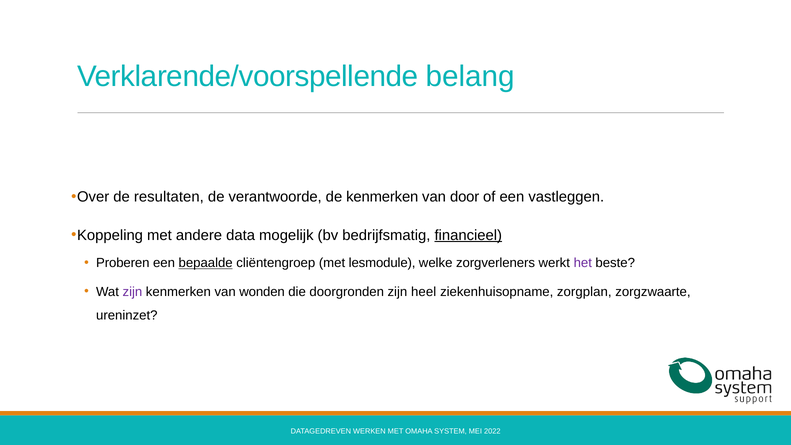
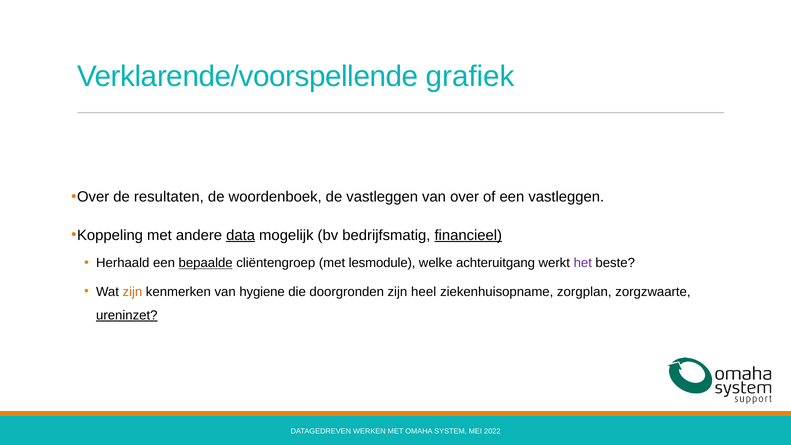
belang: belang -> grafiek
verantwoorde: verantwoorde -> woordenboek
de kenmerken: kenmerken -> vastleggen
van door: door -> over
data underline: none -> present
Proberen: Proberen -> Herhaald
zorgverleners: zorgverleners -> achteruitgang
zijn at (132, 292) colour: purple -> orange
wonden: wonden -> hygiene
ureninzet underline: none -> present
